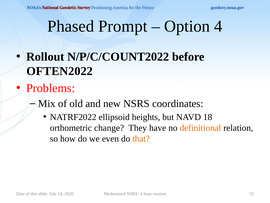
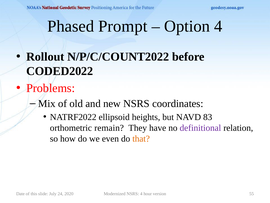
OFTEN2022: OFTEN2022 -> CODED2022
18: 18 -> 83
change: change -> remain
definitional colour: orange -> purple
